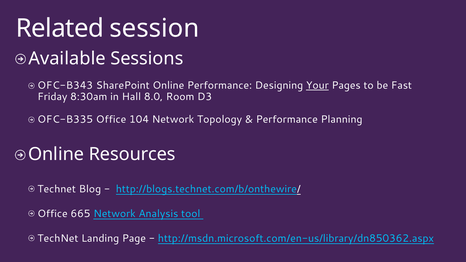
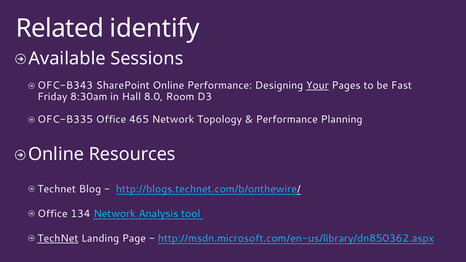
session: session -> identify
104: 104 -> 465
665: 665 -> 134
TechNet at (58, 238) underline: none -> present
